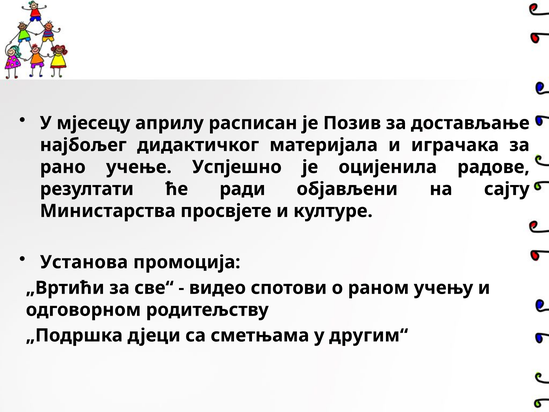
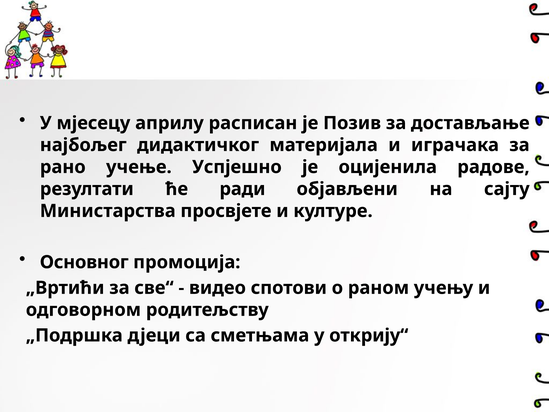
Установа: Установа -> Основног
другим“: другим“ -> открију“
